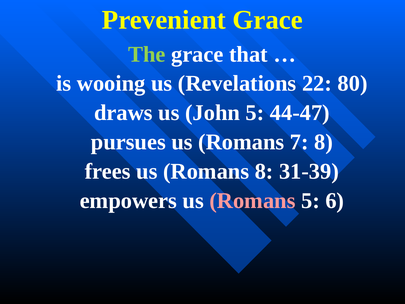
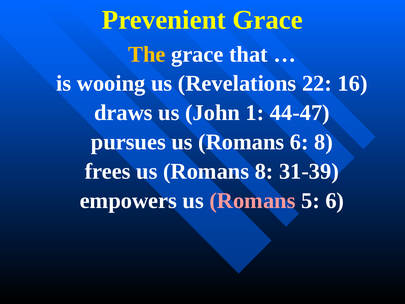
The colour: light green -> yellow
80: 80 -> 16
John 5: 5 -> 1
Romans 7: 7 -> 6
